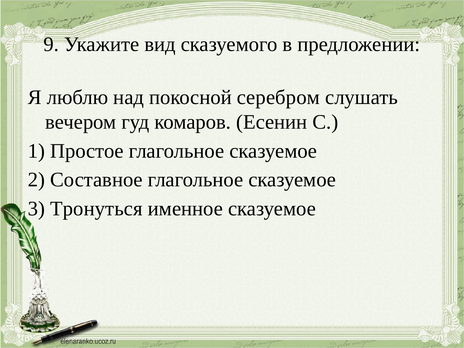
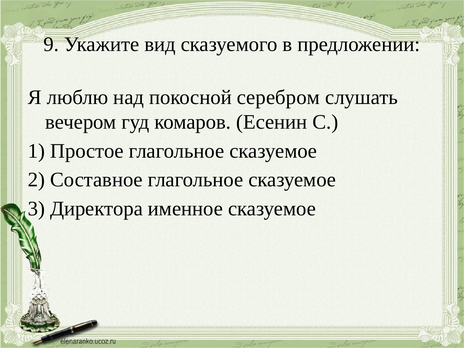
Тронуться: Тронуться -> Директора
